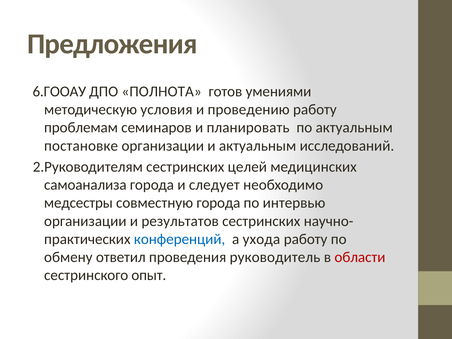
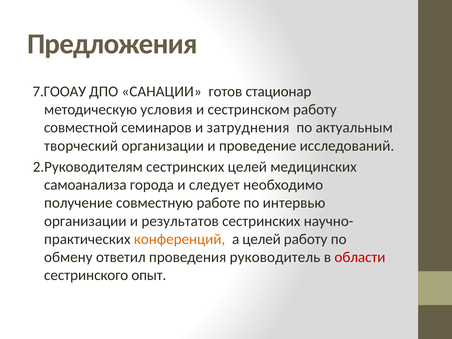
6.ГООАУ: 6.ГООАУ -> 7.ГООАУ
ПОЛНОТА: ПОЛНОТА -> САНАЦИИ
умениями: умениями -> стационар
проведению: проведению -> сестринском
проблемам: проблемам -> совместной
планировать: планировать -> затруднения
постановке: постановке -> творческий
и актуальным: актуальным -> проведение
медсестры: медсестры -> получение
совместную города: города -> работе
конференций colour: blue -> orange
а ухода: ухода -> целей
